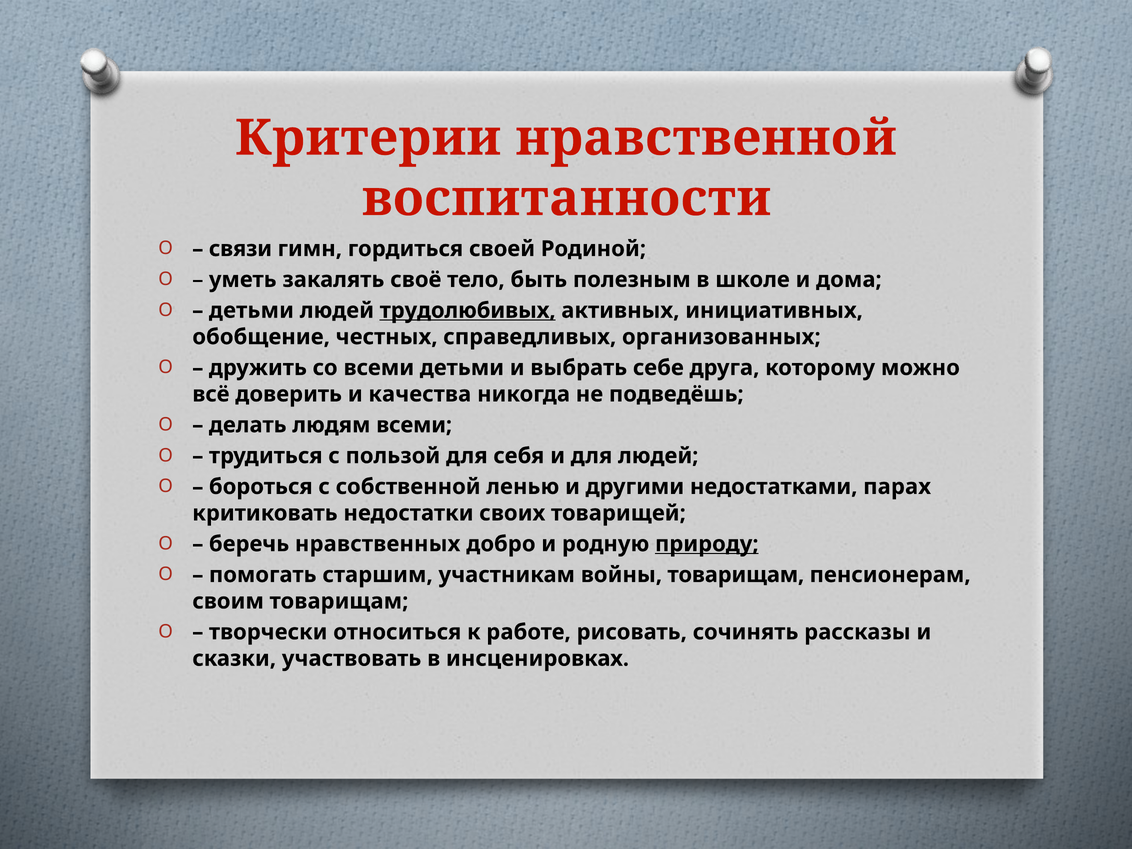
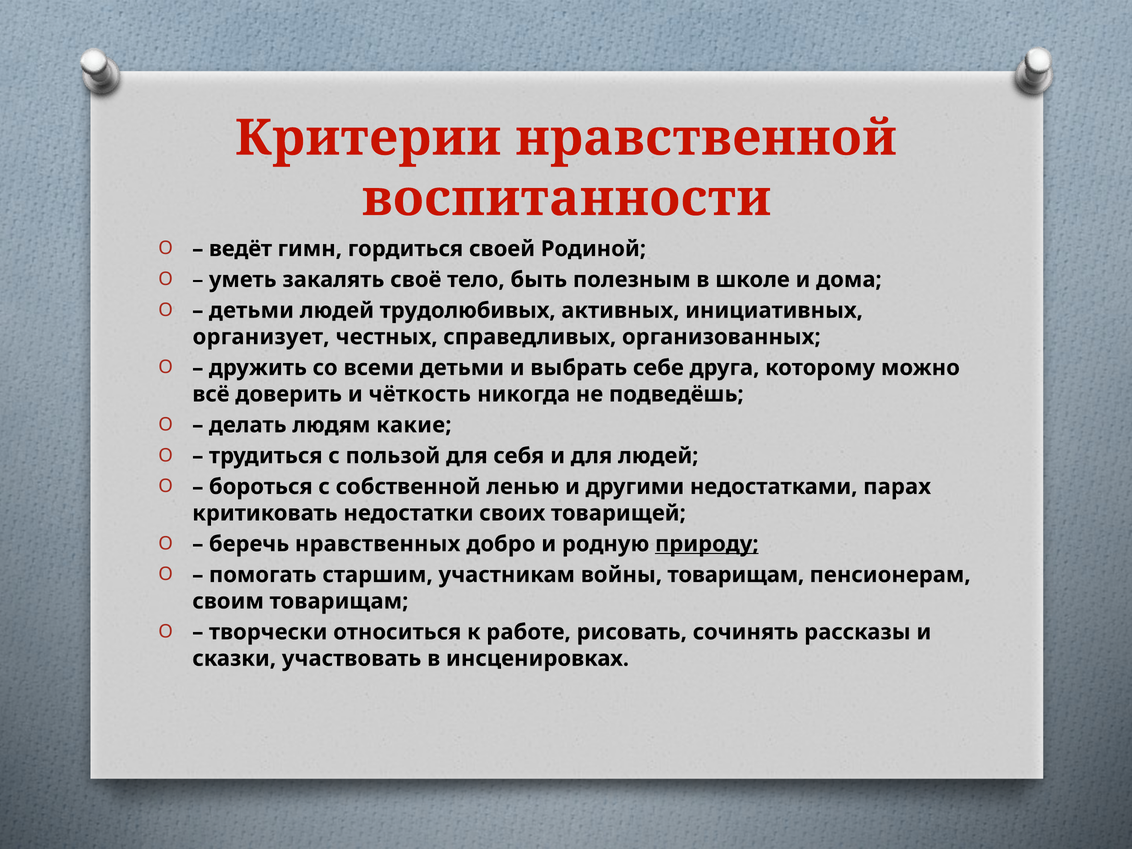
связи: связи -> ведёт
трудолюбивых underline: present -> none
обобщение: обобщение -> организует
качества: качества -> чёткость
людям всеми: всеми -> какие
